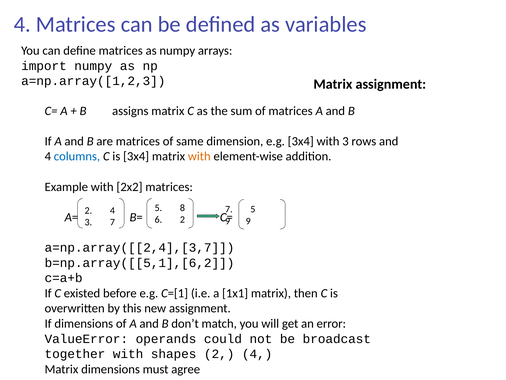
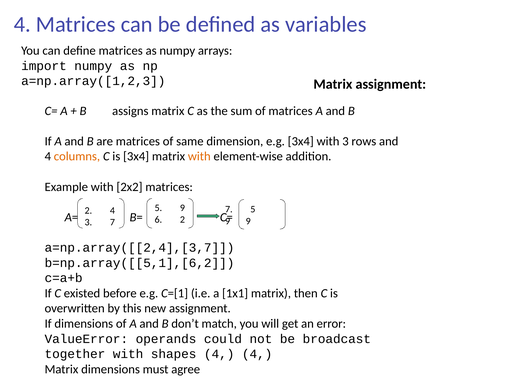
columns colour: blue -> orange
8 at (182, 208): 8 -> 9
shapes 2: 2 -> 4
